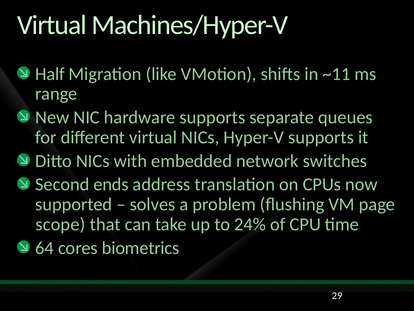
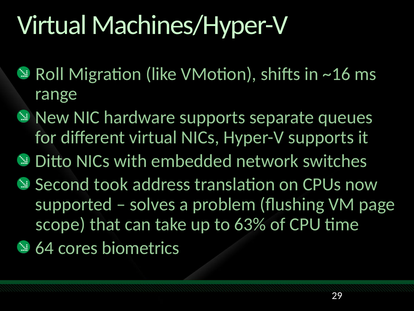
Half: Half -> Roll
~11: ~11 -> ~16
ends: ends -> took
24%: 24% -> 63%
